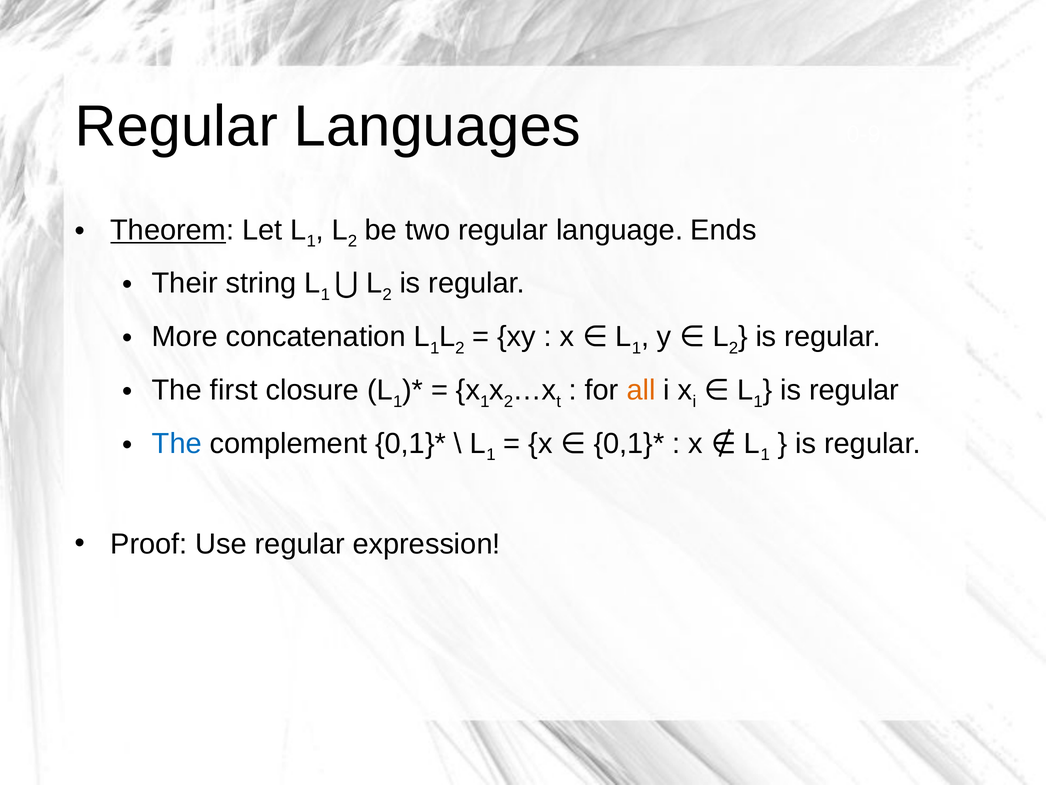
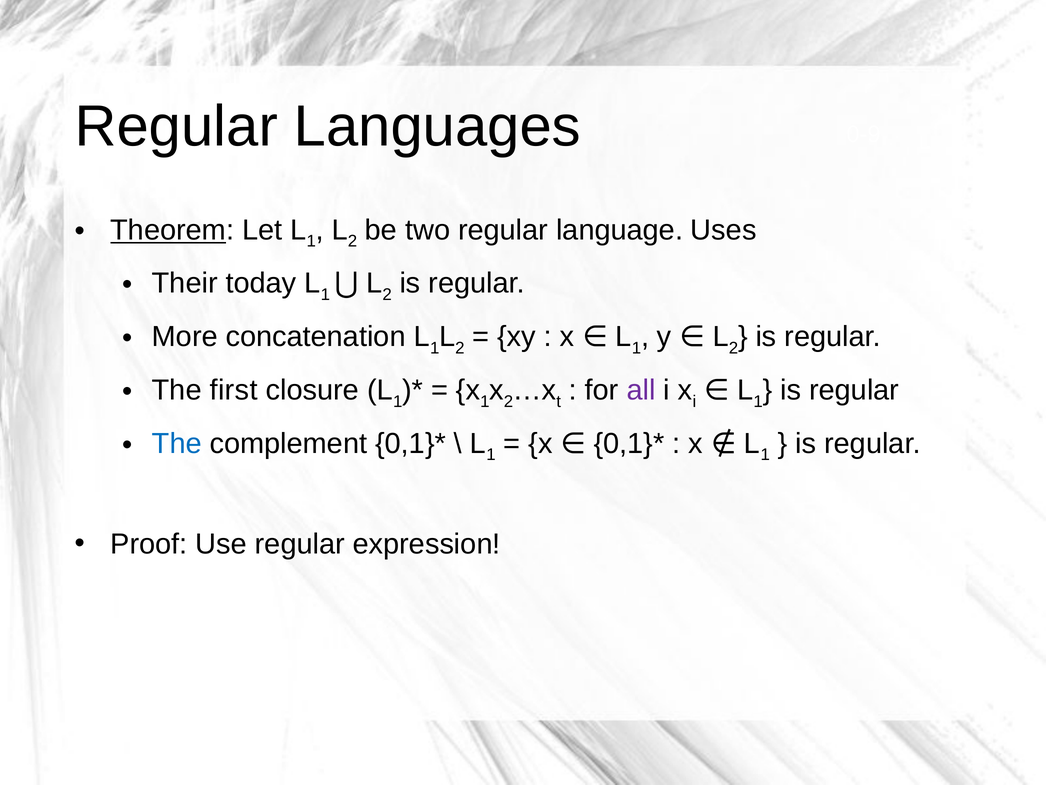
Ends: Ends -> Uses
string: string -> today
all colour: orange -> purple
